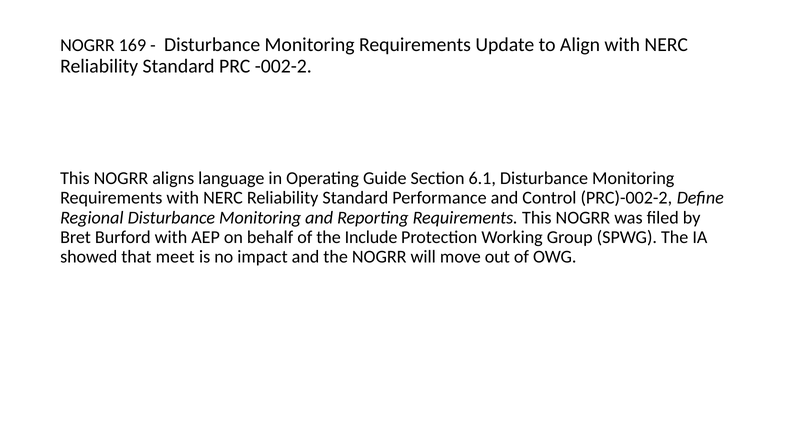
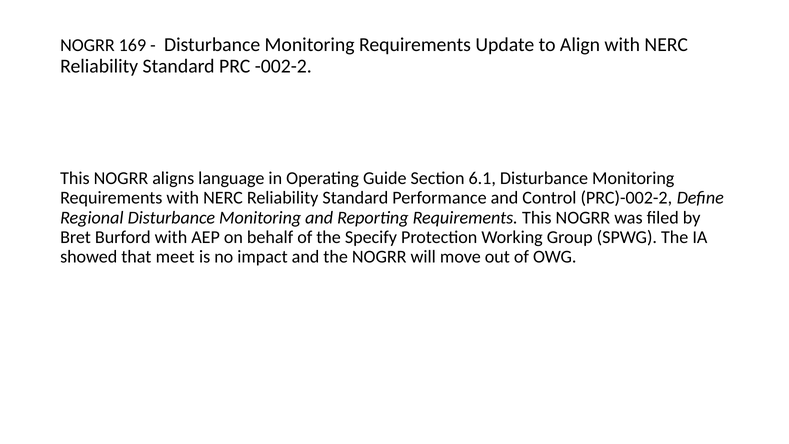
Include: Include -> Specify
